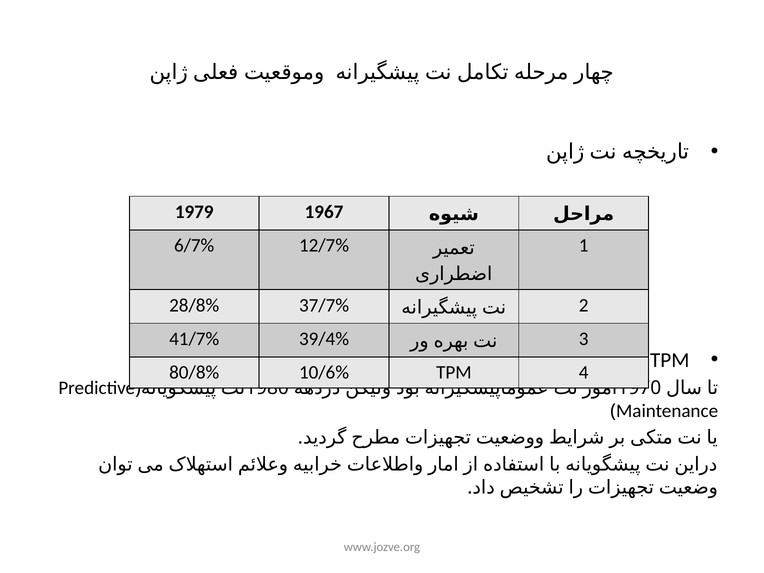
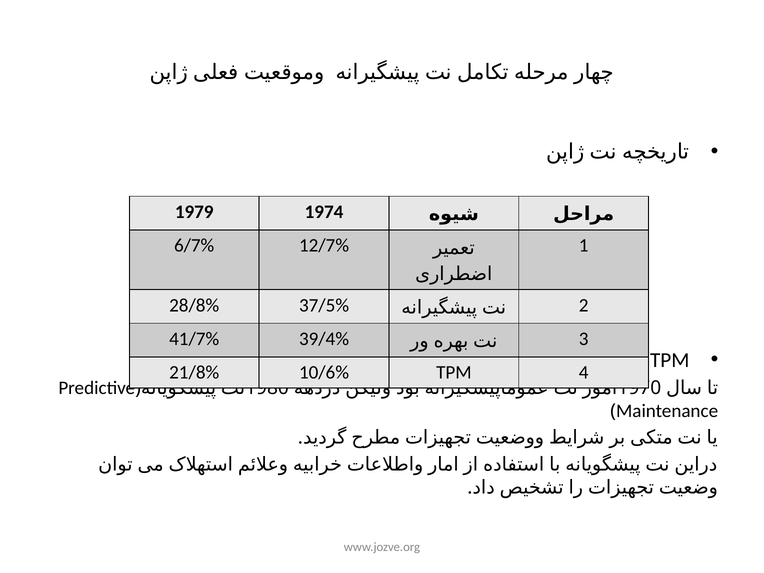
1967: 1967 -> 1974
37/7%: 37/7% -> 37/5%
80/8%: 80/8% -> 21/8%
